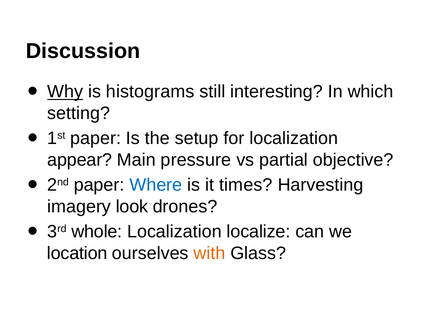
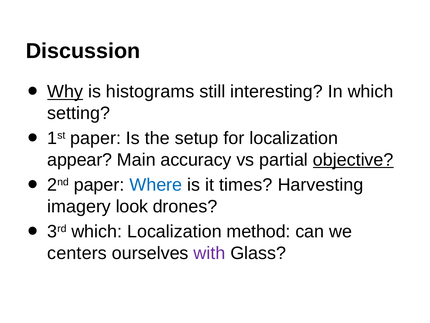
pressure: pressure -> accuracy
objective underline: none -> present
3rd whole: whole -> which
localize: localize -> method
location: location -> centers
with colour: orange -> purple
